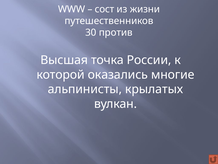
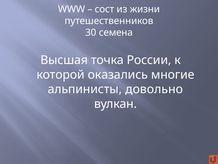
против: против -> семена
крылатых: крылатых -> довольно
